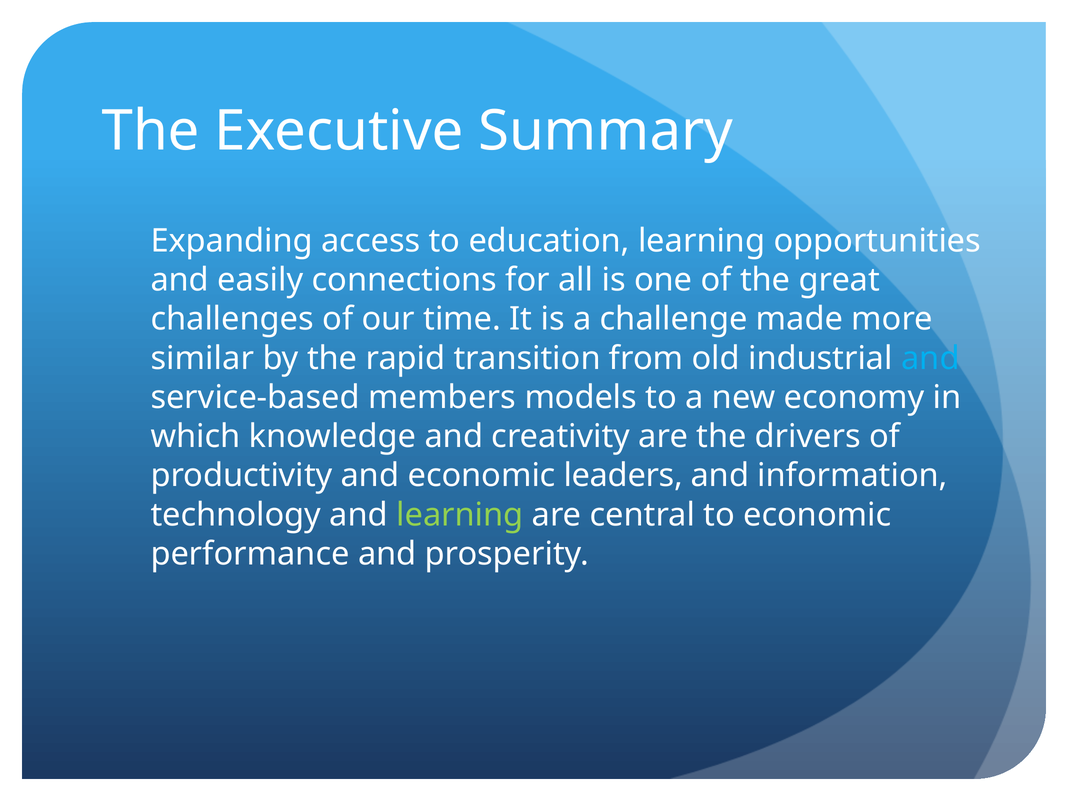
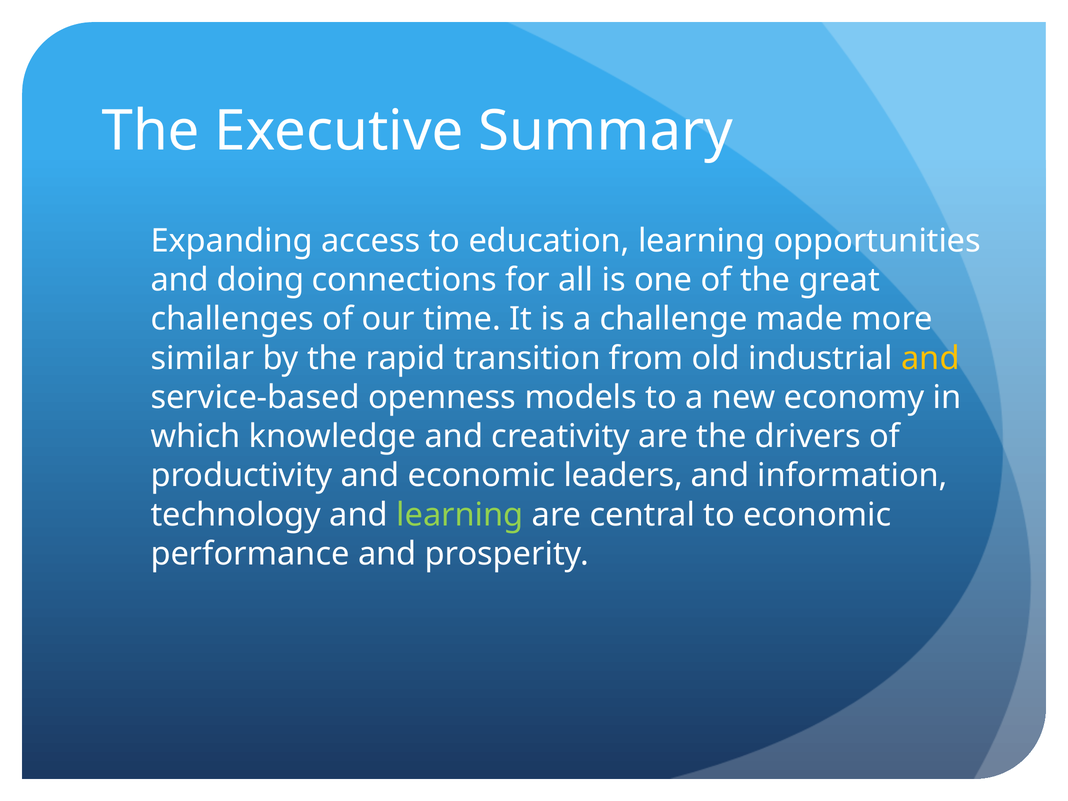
easily: easily -> doing
and at (930, 358) colour: light blue -> yellow
members: members -> openness
